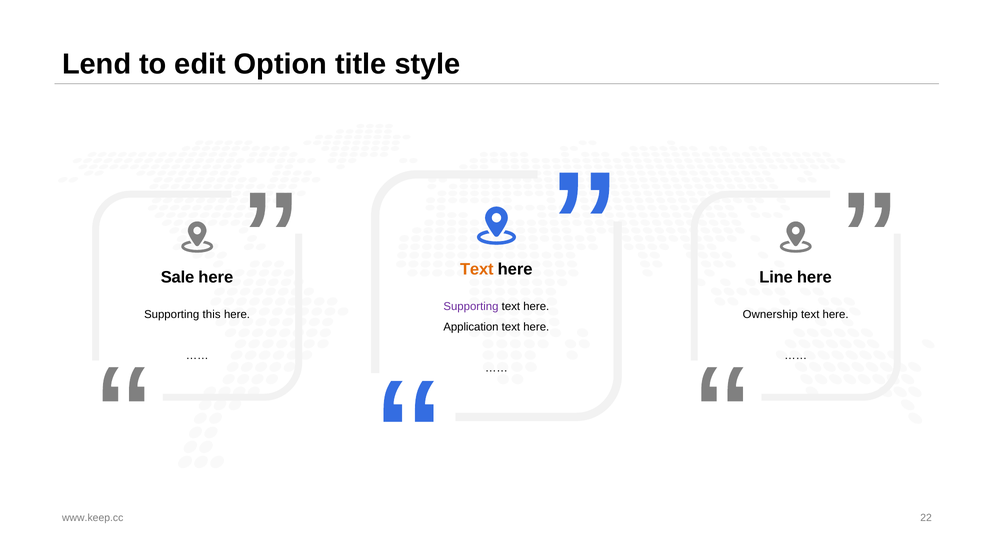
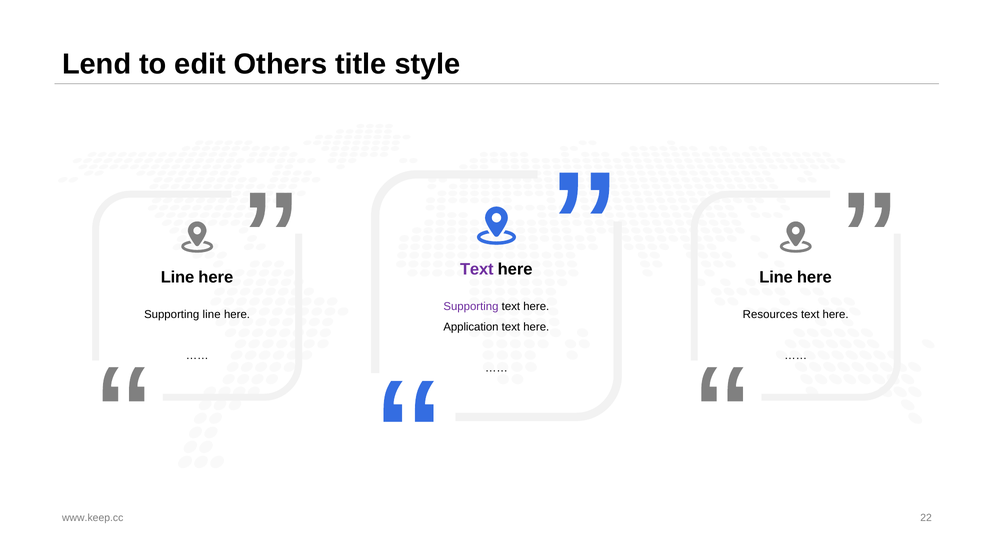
Option: Option -> Others
Text at (477, 270) colour: orange -> purple
Sale at (178, 277): Sale -> Line
Supporting this: this -> line
Ownership: Ownership -> Resources
